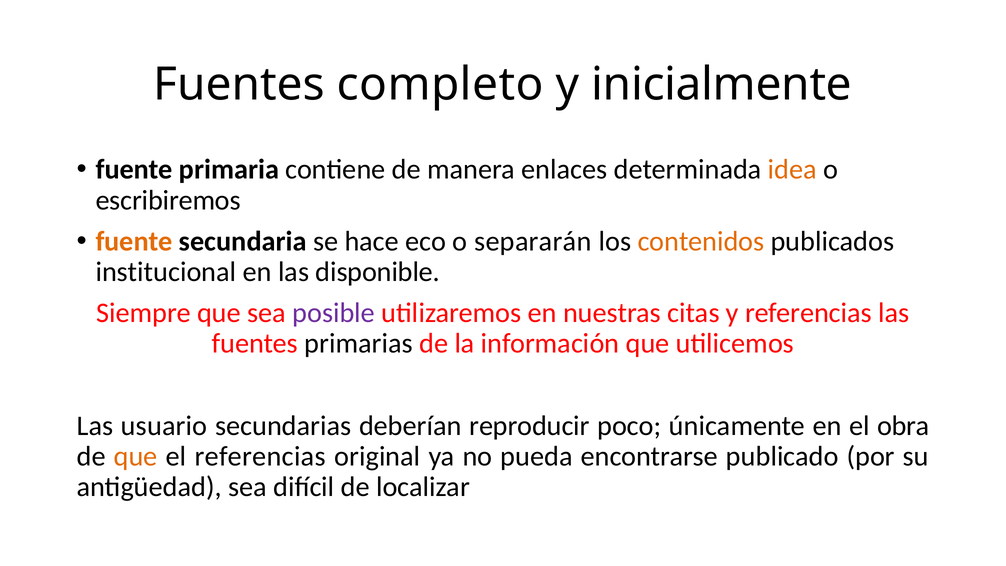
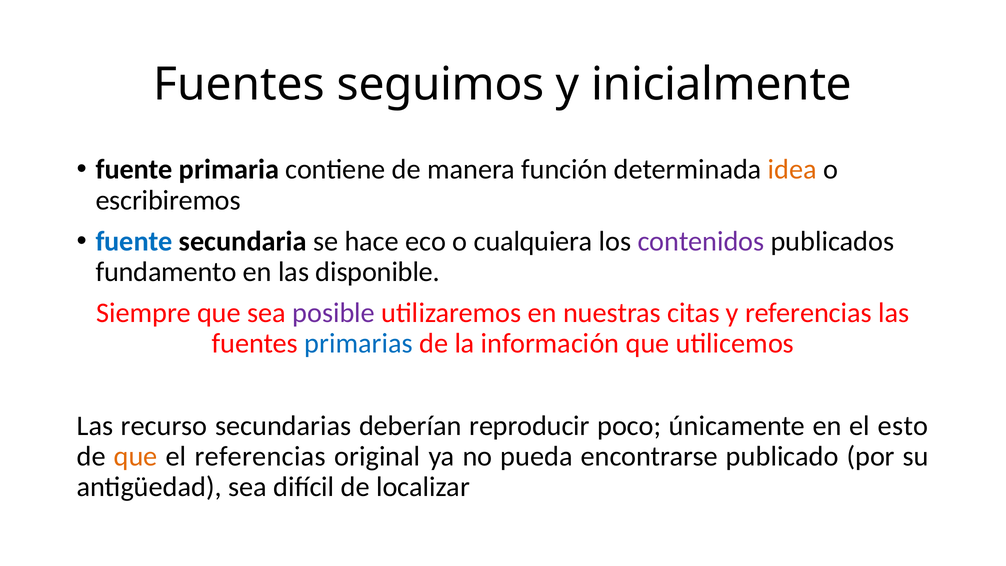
completo: completo -> seguimos
enlaces: enlaces -> función
fuente at (134, 241) colour: orange -> blue
separarán: separarán -> cualquiera
contenidos colour: orange -> purple
institucional: institucional -> fundamento
primarias colour: black -> blue
usuario: usuario -> recurso
obra: obra -> esto
